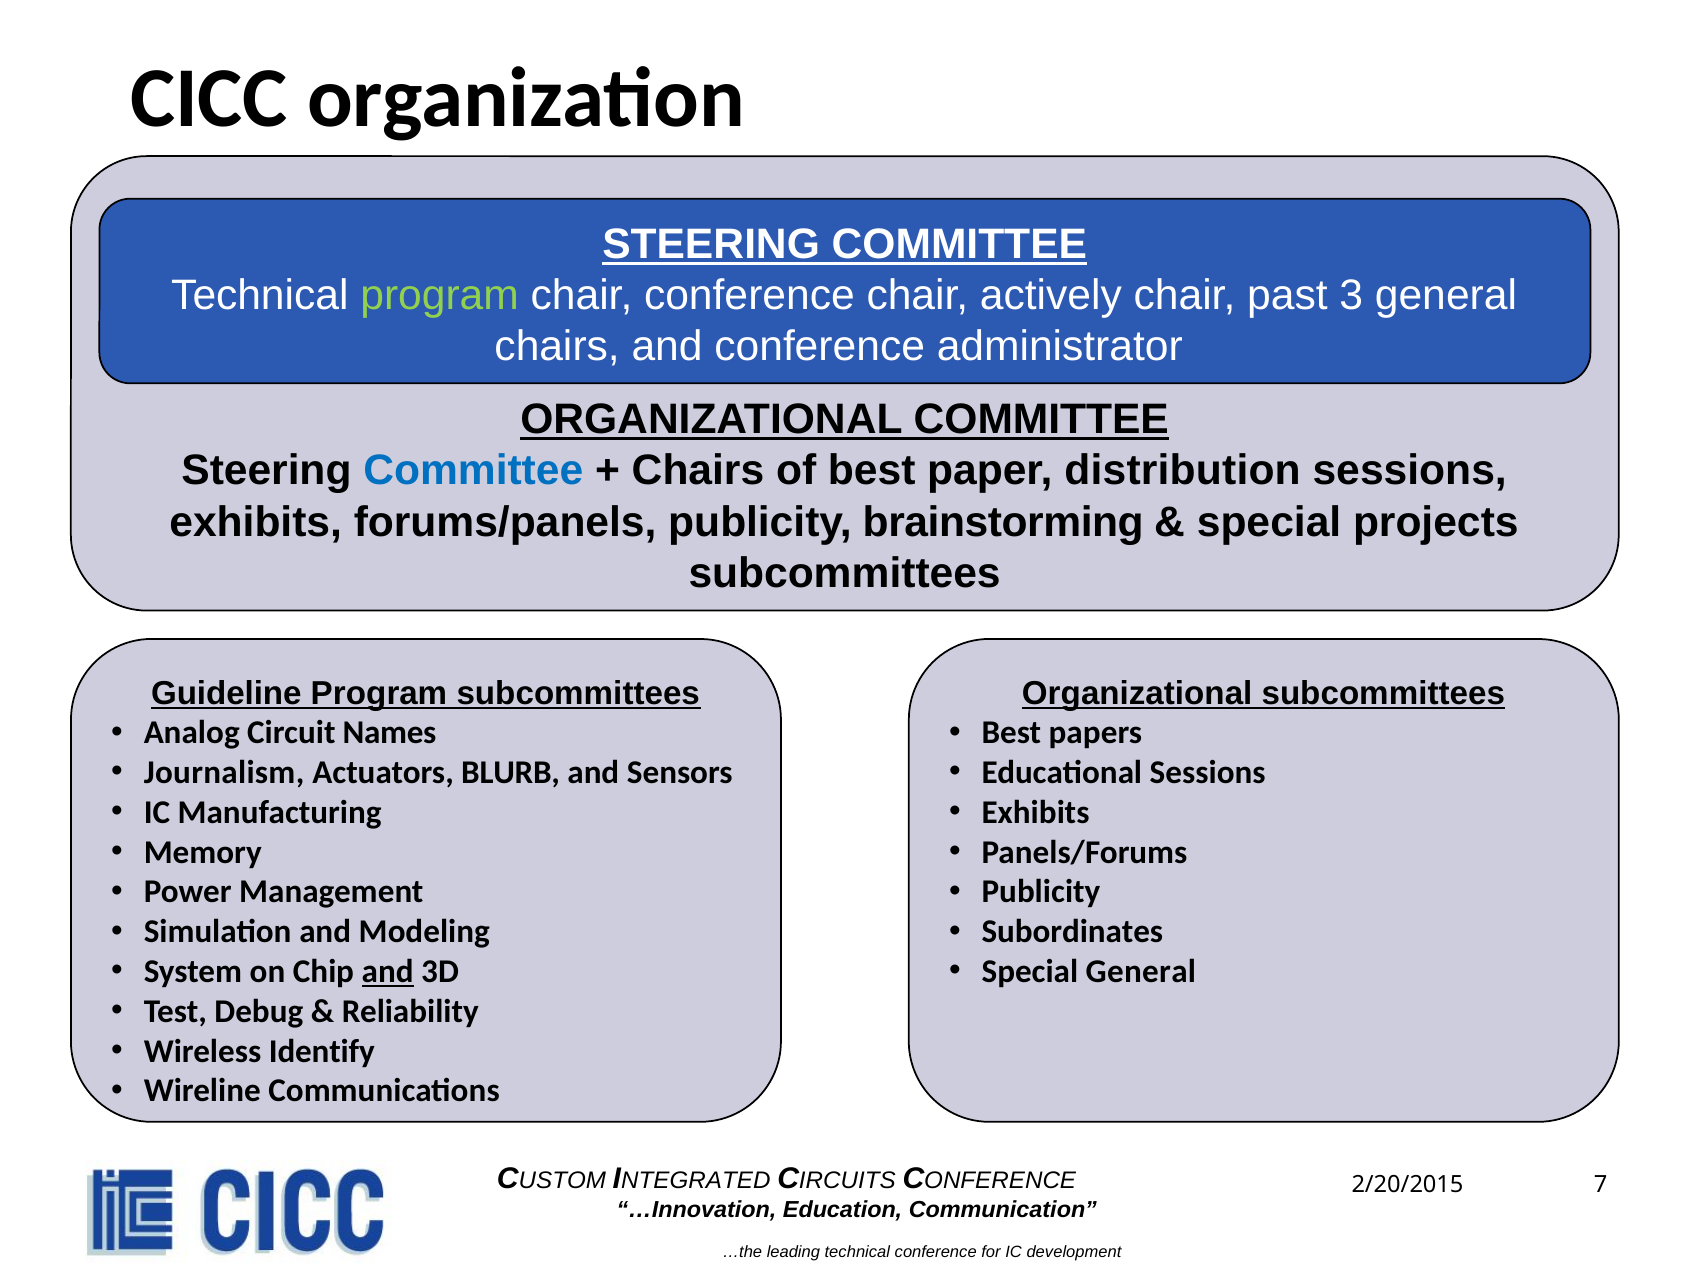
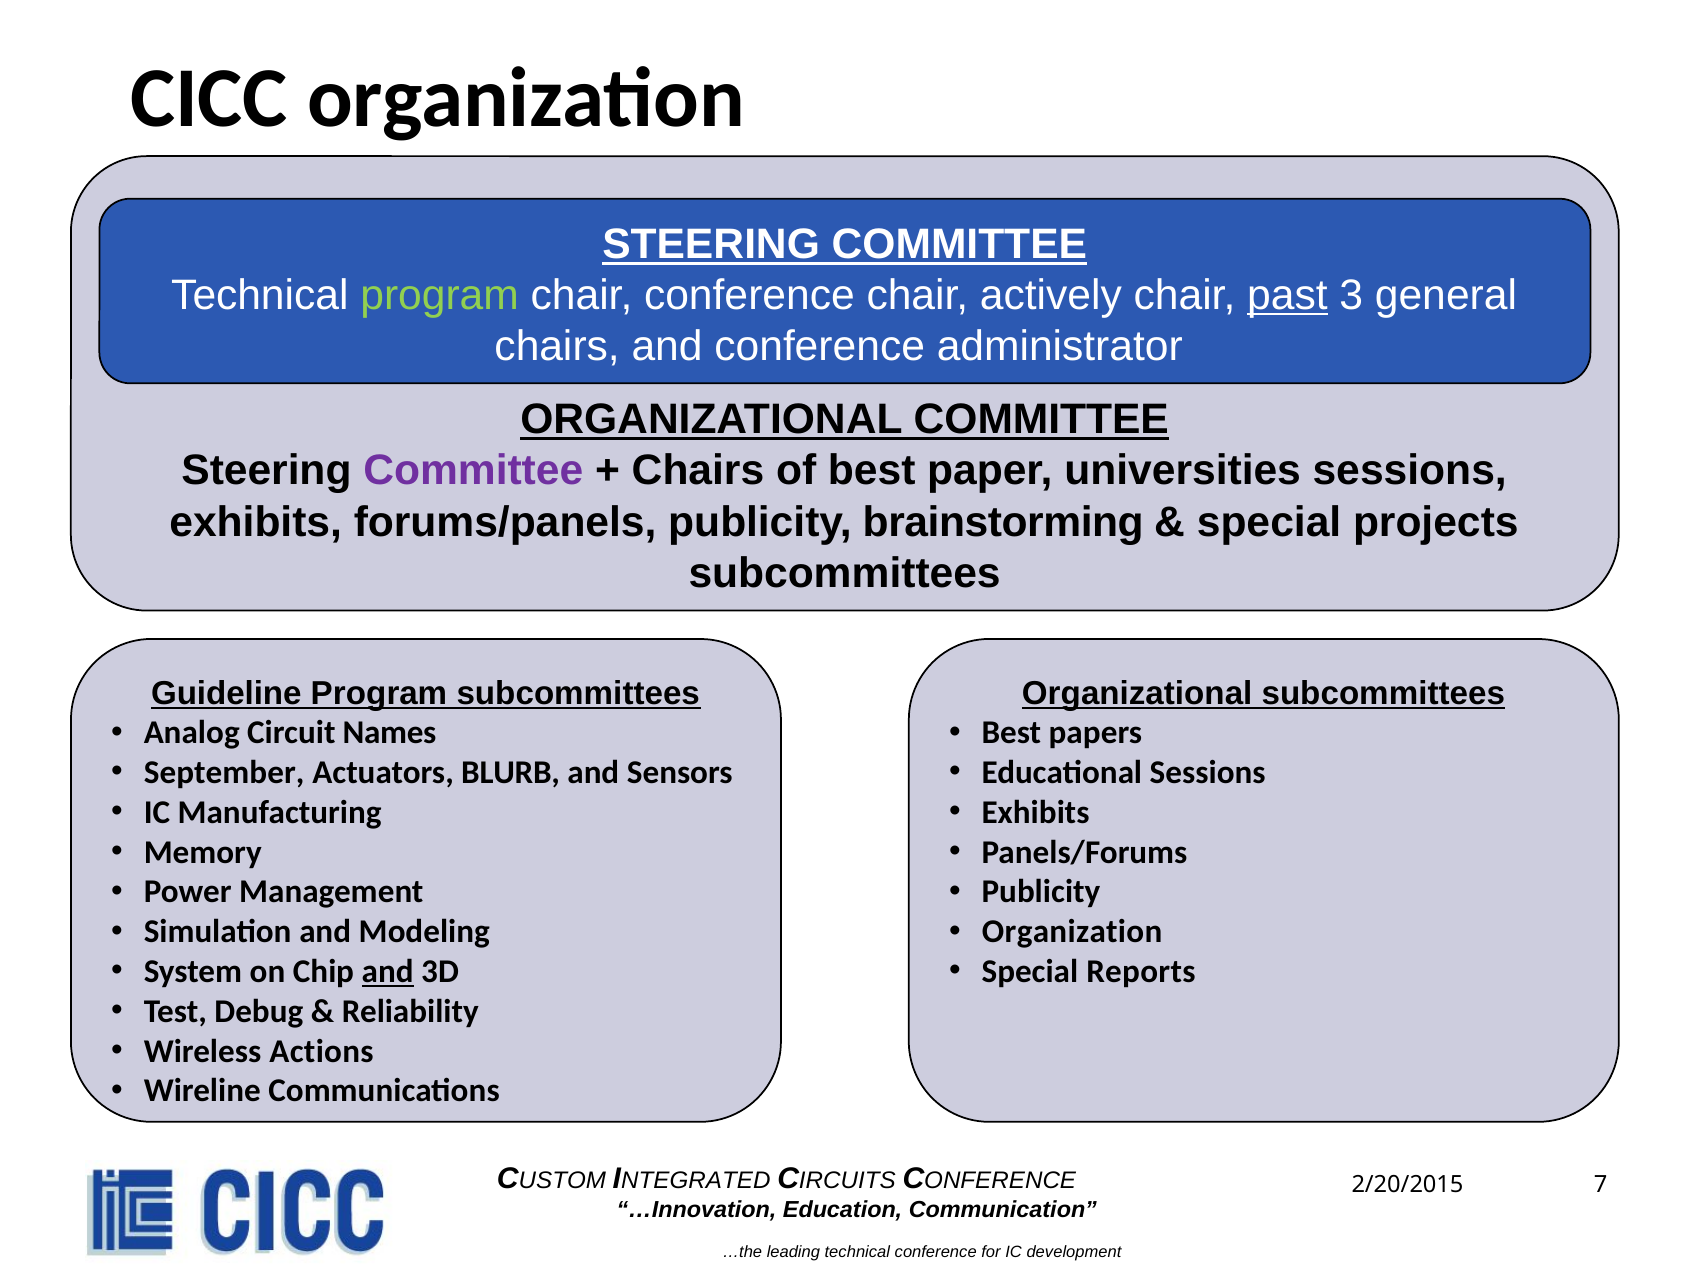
past underline: none -> present
Committee at (473, 471) colour: blue -> purple
distribution: distribution -> universities
Journalism: Journalism -> September
Subordinates at (1072, 932): Subordinates -> Organization
Special General: General -> Reports
Identify: Identify -> Actions
